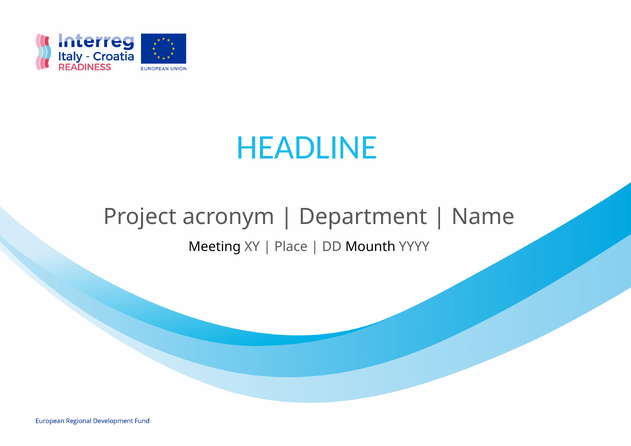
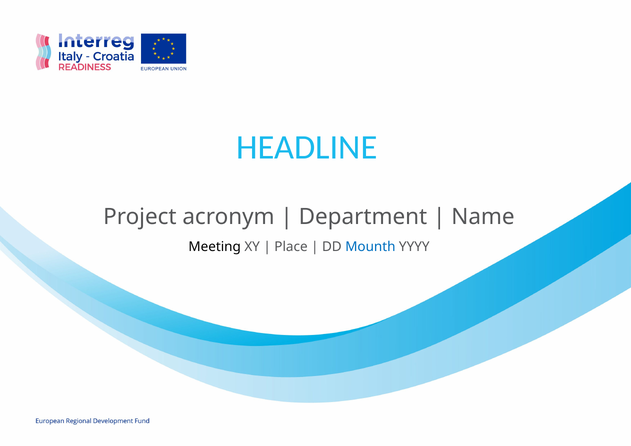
Mounth colour: black -> blue
